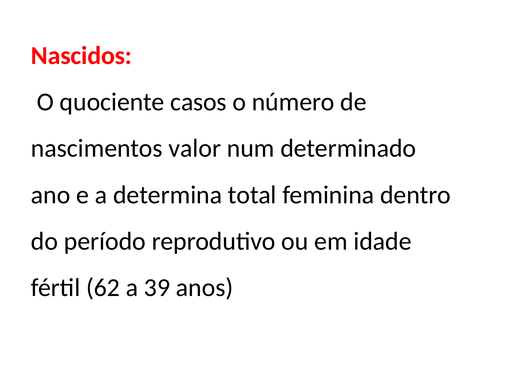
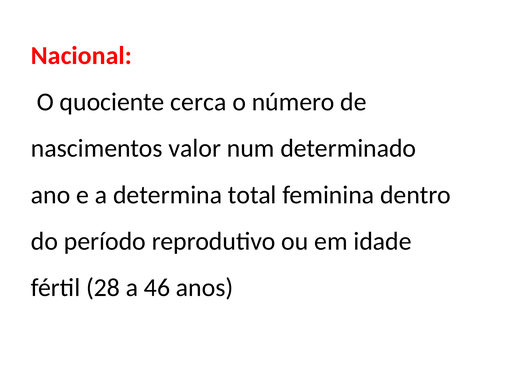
Nascidos: Nascidos -> Nacional
casos: casos -> cerca
62: 62 -> 28
39: 39 -> 46
